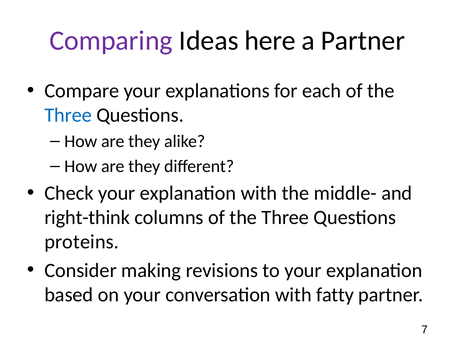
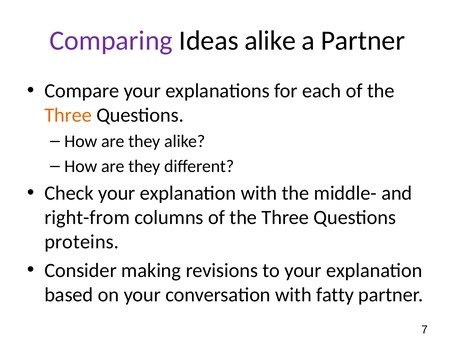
Ideas here: here -> alike
Three at (68, 115) colour: blue -> orange
right-think: right-think -> right-from
